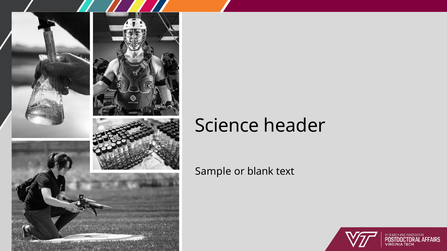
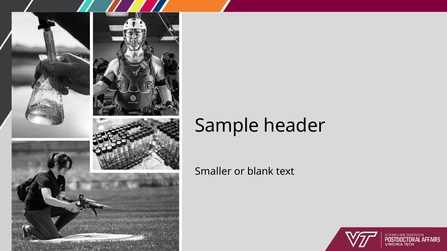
Science: Science -> Sample
Sample: Sample -> Smaller
